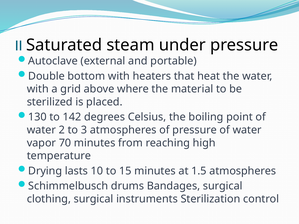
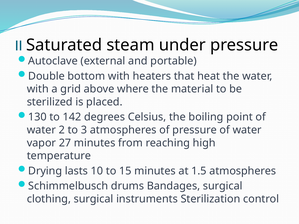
70: 70 -> 27
